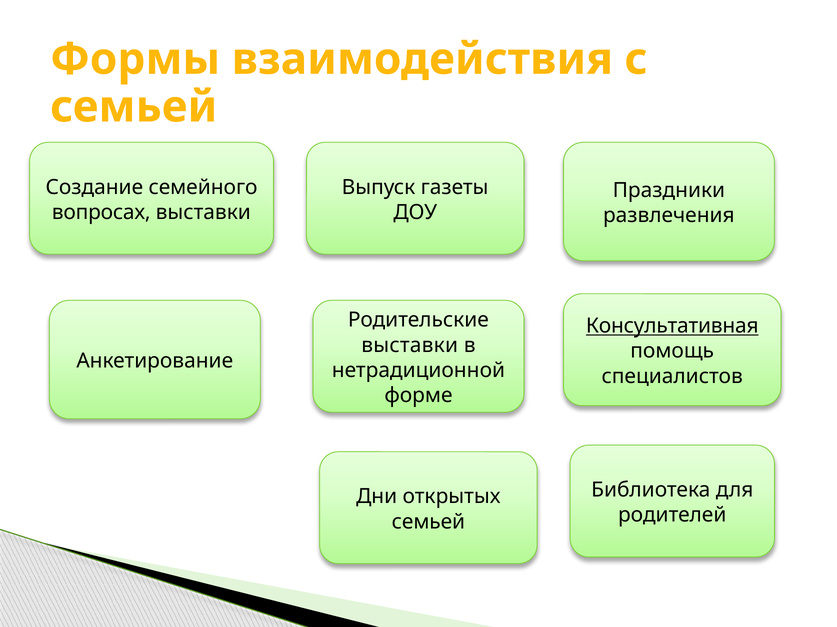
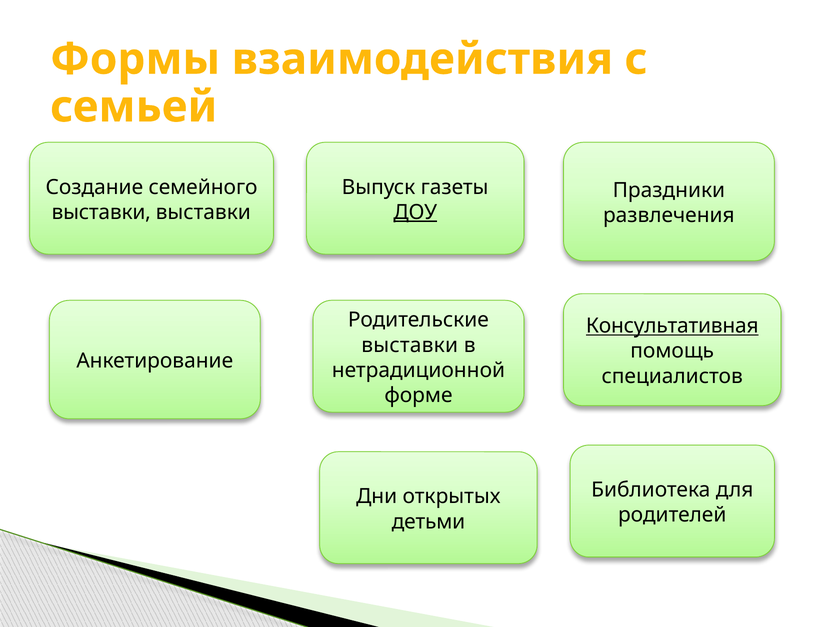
вопросах at (101, 212): вопросах -> выставки
ДОУ underline: none -> present
семьей at (428, 522): семьей -> детьми
